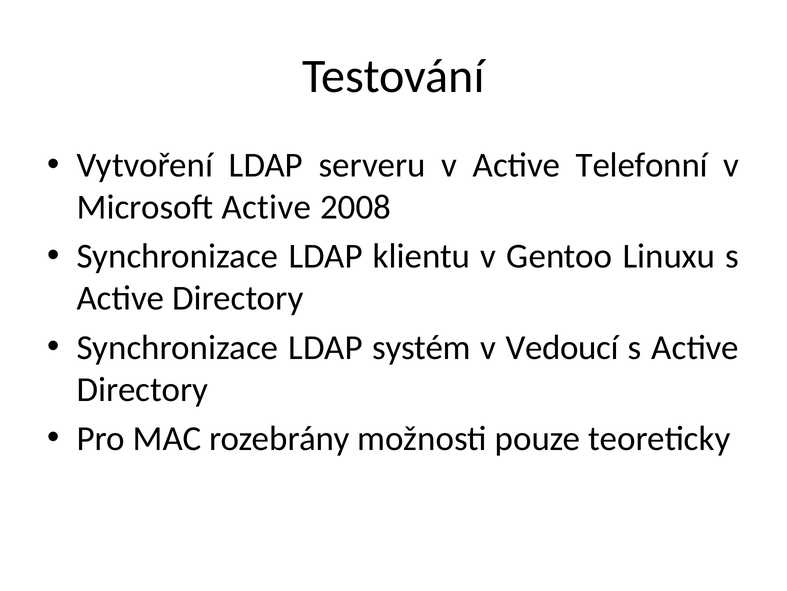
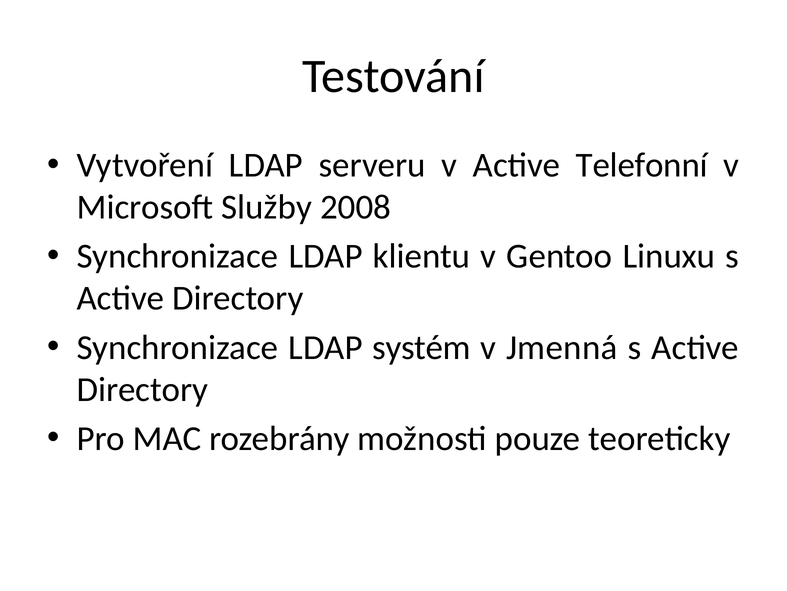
Microsoft Active: Active -> Služby
Vedoucí: Vedoucí -> Jmenná
